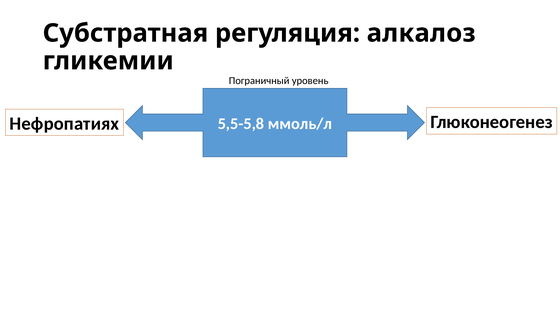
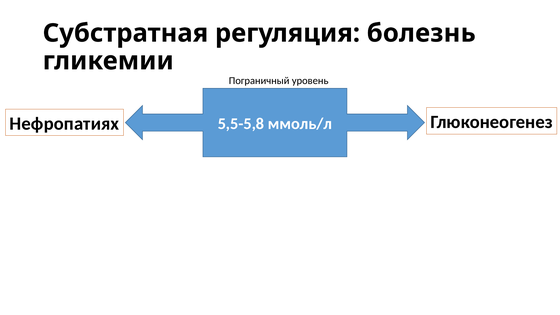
алкалоз: алкалоз -> болезнь
